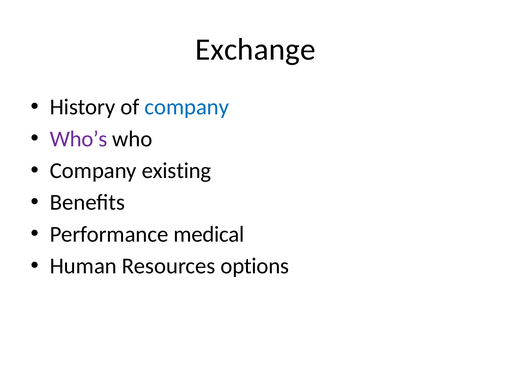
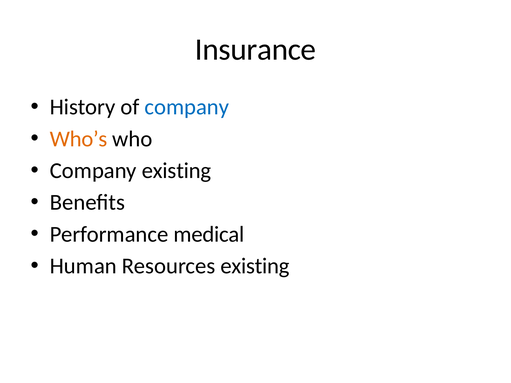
Exchange: Exchange -> Insurance
Who’s colour: purple -> orange
Resources options: options -> existing
